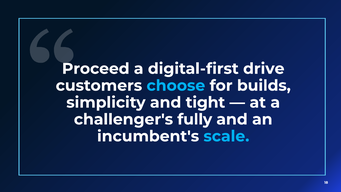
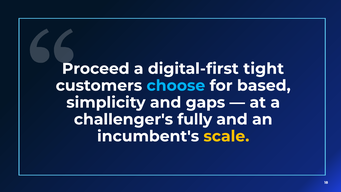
drive: drive -> tight
builds: builds -> based
tight: tight -> gaps
scale colour: light blue -> yellow
